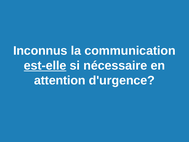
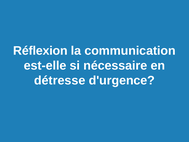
Inconnus: Inconnus -> Réflexion
est-elle underline: present -> none
attention: attention -> détresse
